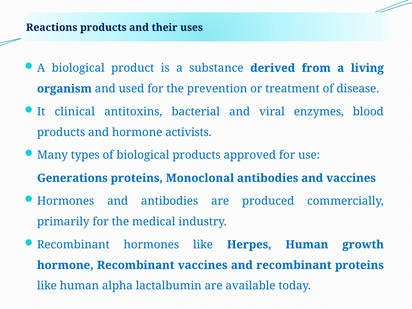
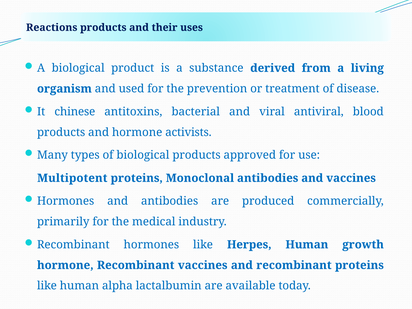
clinical: clinical -> chinese
enzymes: enzymes -> antiviral
Generations: Generations -> Multipotent
